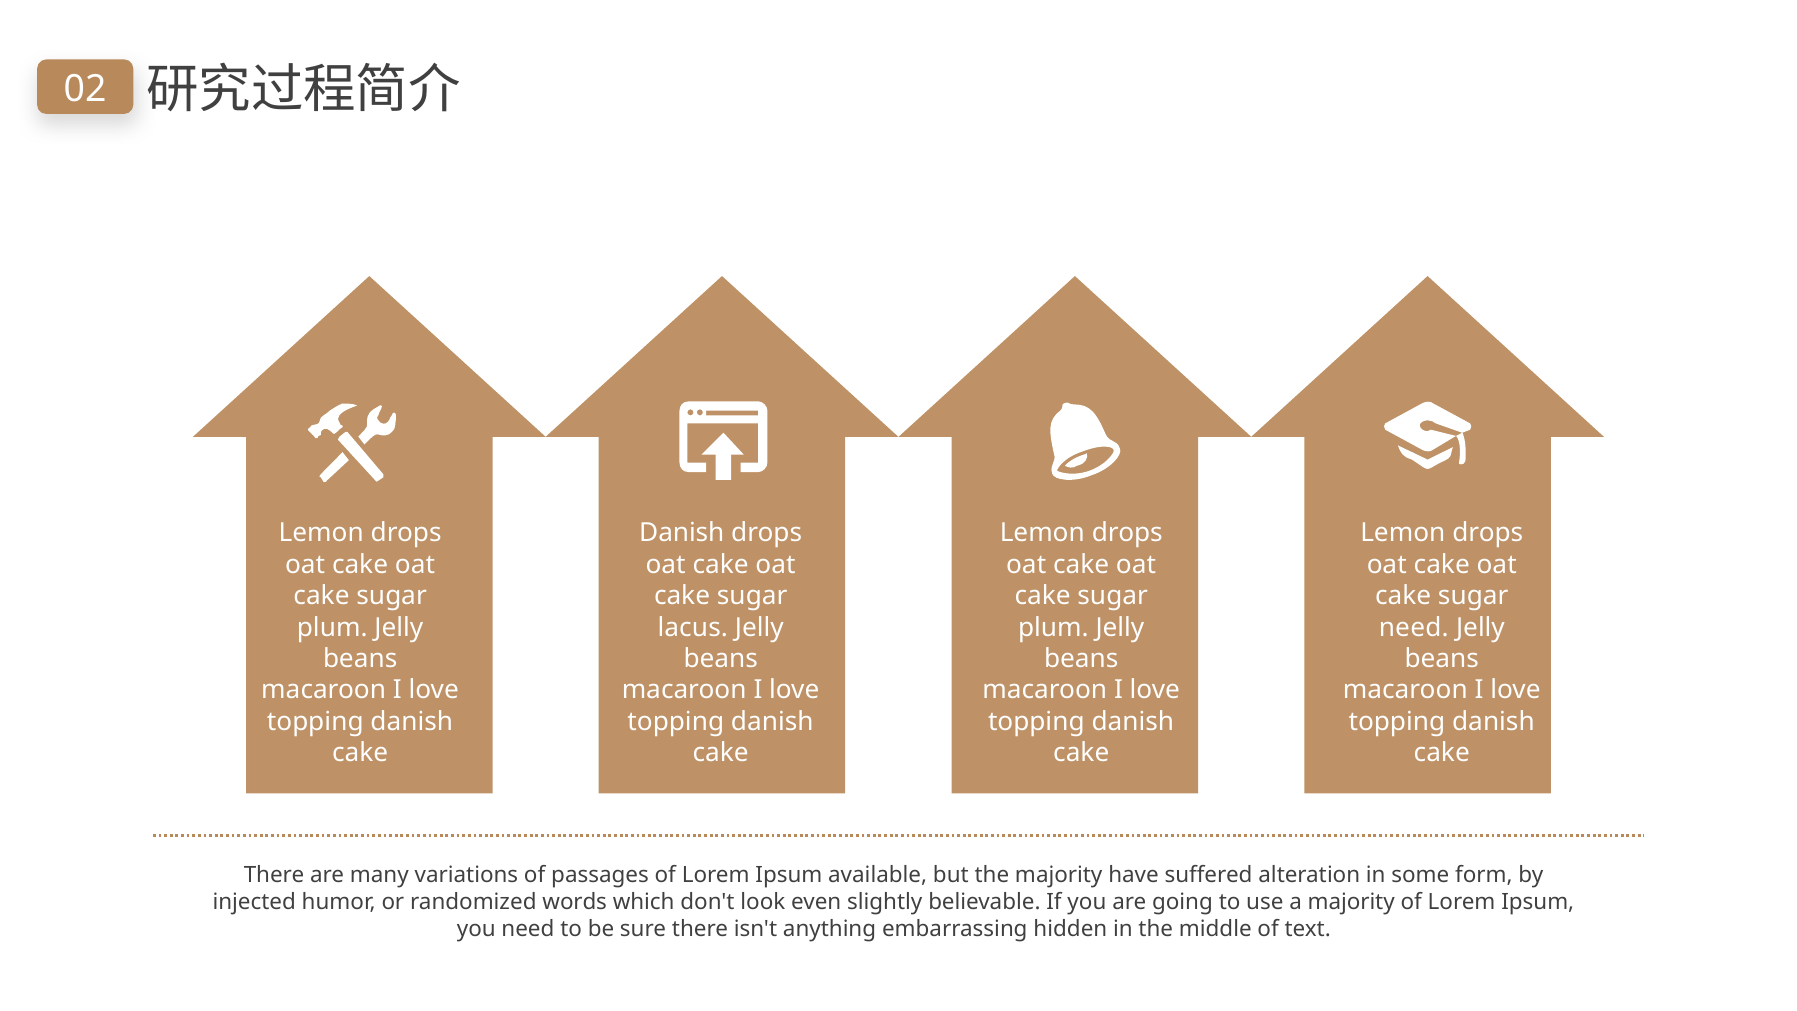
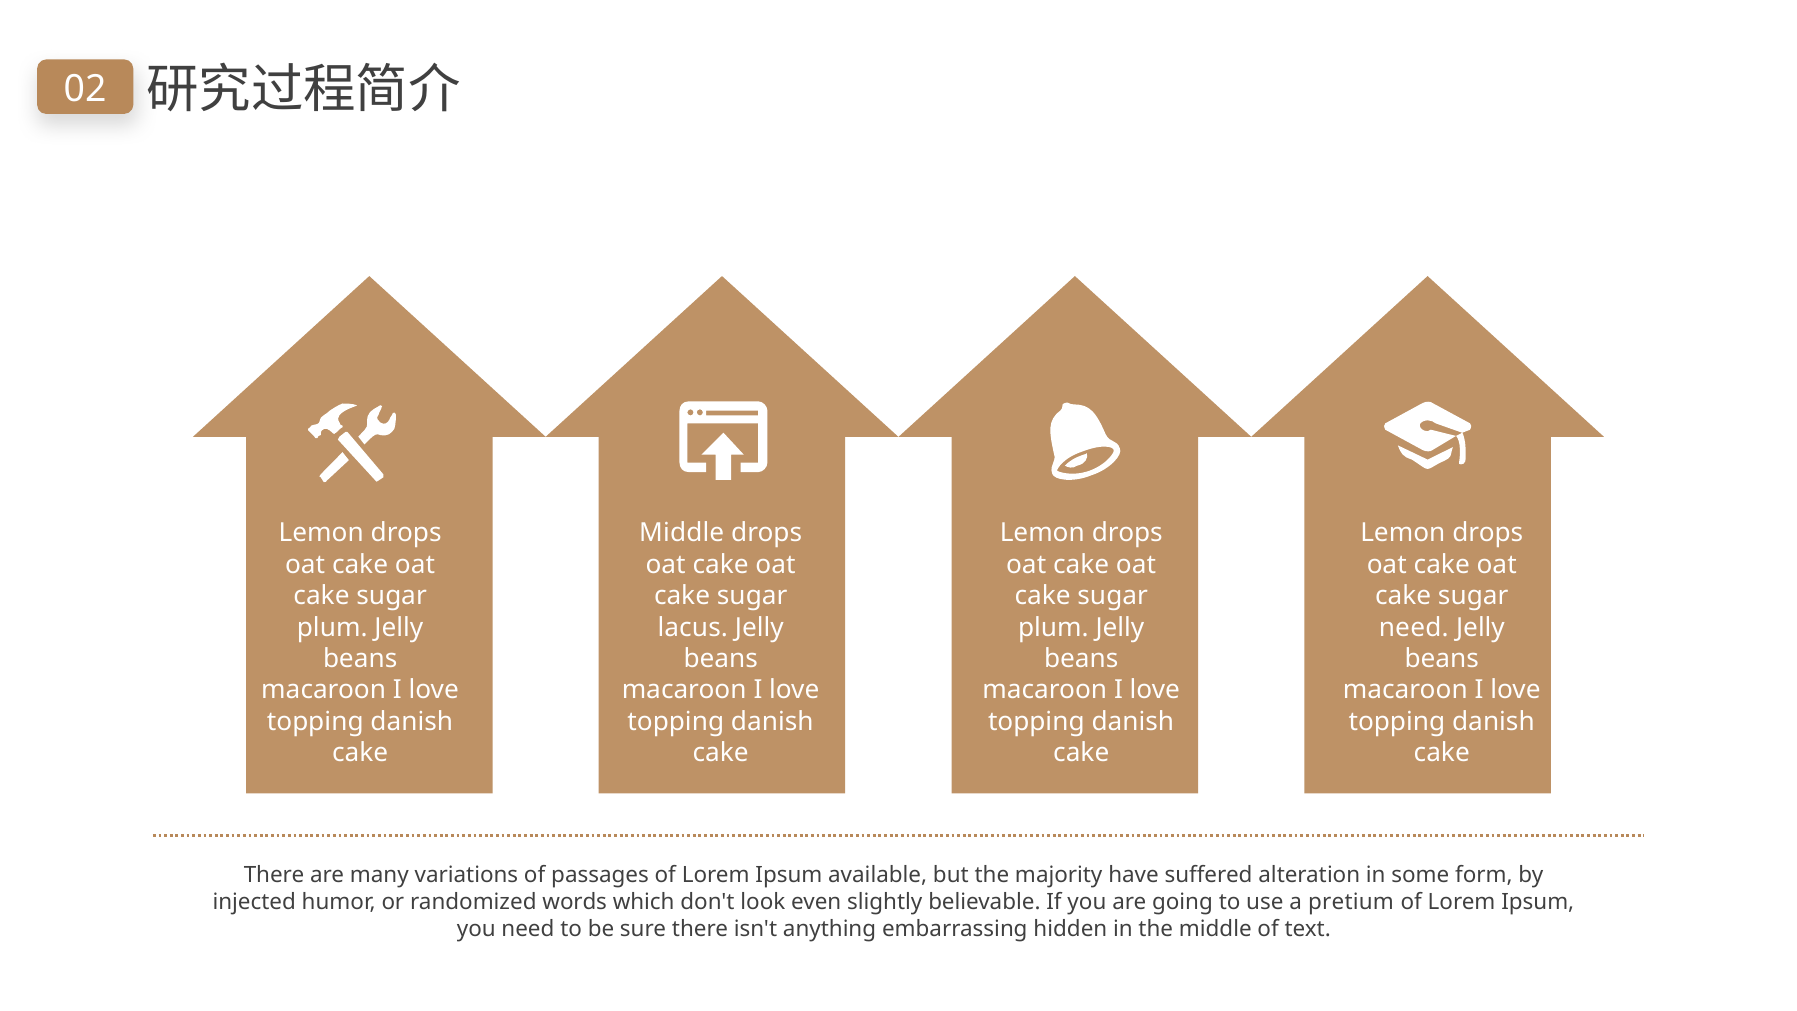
Danish at (682, 533): Danish -> Middle
a majority: majority -> pretium
